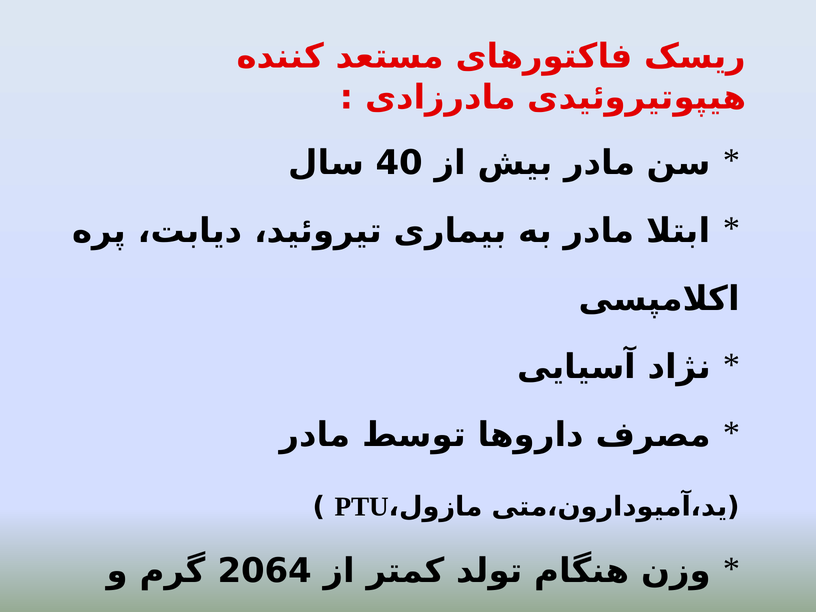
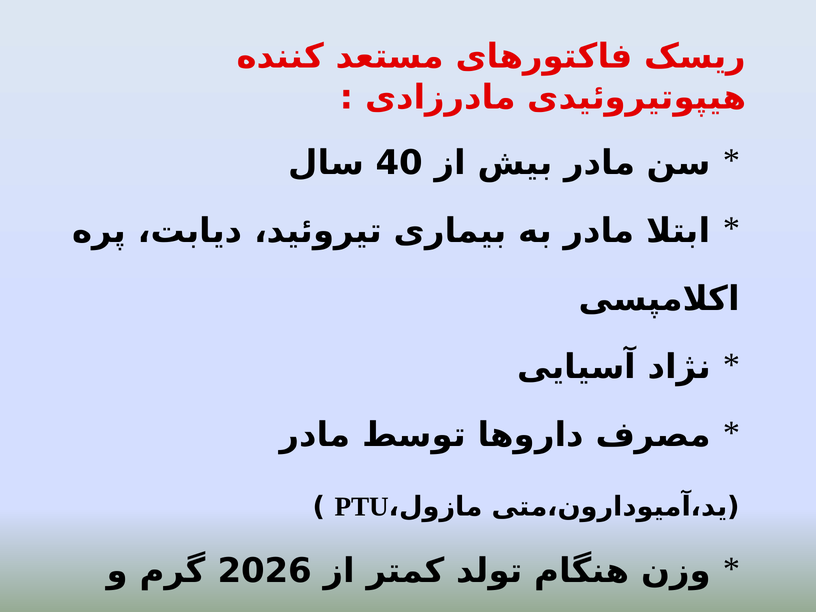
2064: 2064 -> 2026
